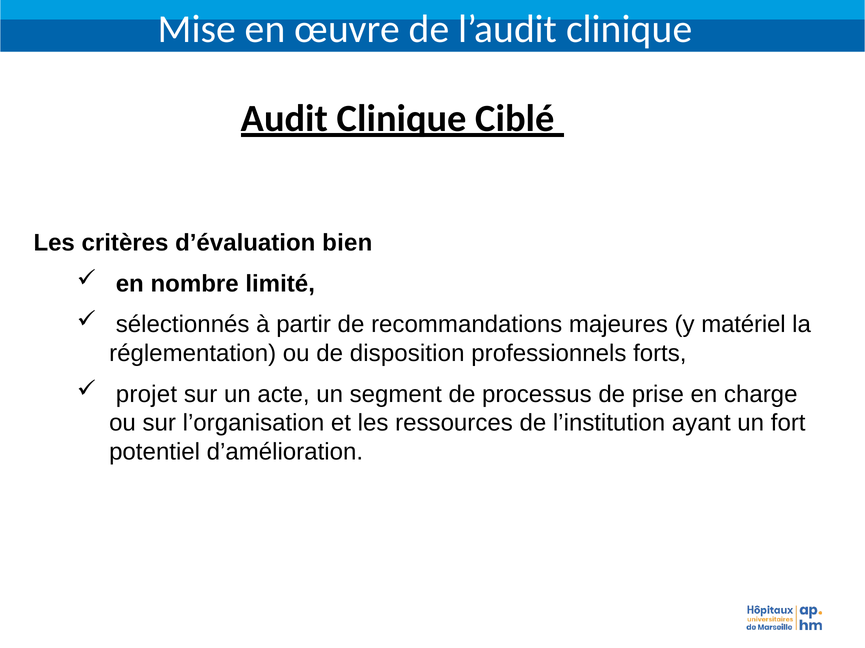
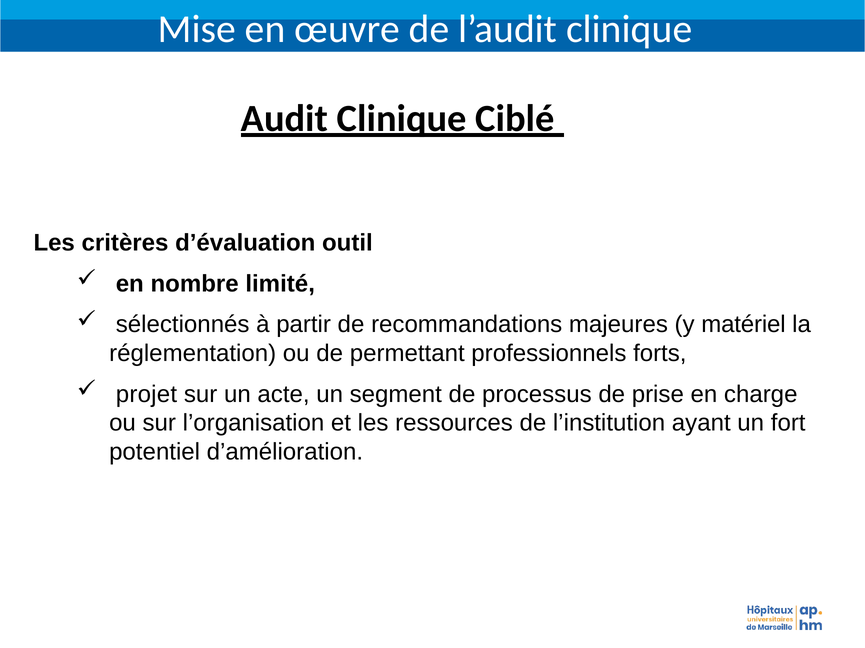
bien: bien -> outil
disposition: disposition -> permettant
